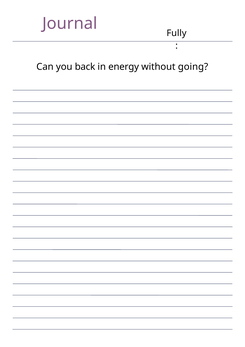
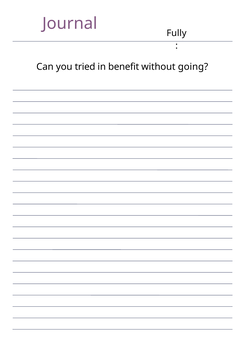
back: back -> tried
energy: energy -> benefit
